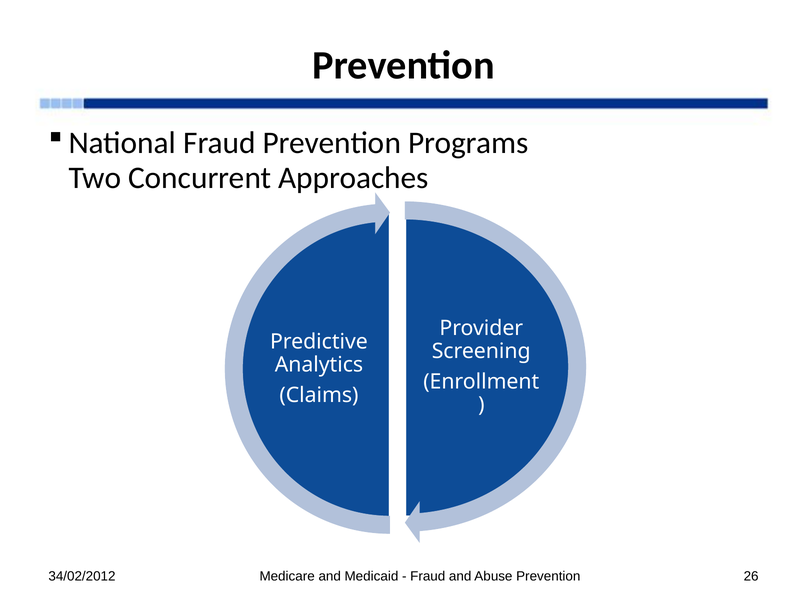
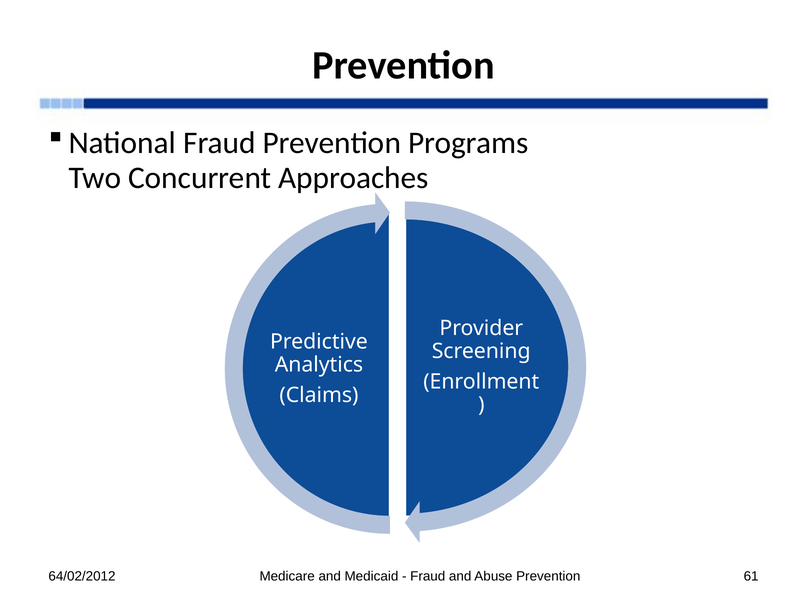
34/02/2012: 34/02/2012 -> 64/02/2012
26: 26 -> 61
